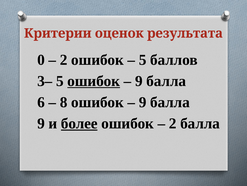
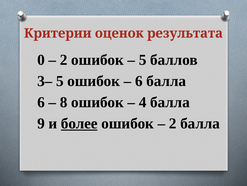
ошибок at (94, 81) underline: present -> none
9 at (139, 81): 9 -> 6
9 at (143, 102): 9 -> 4
